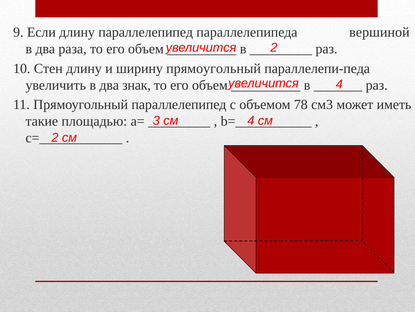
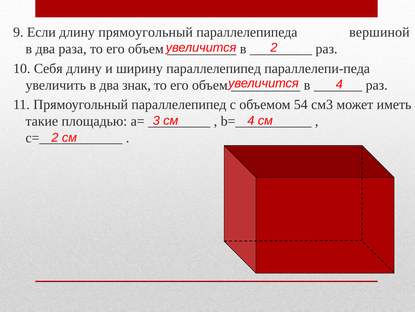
длину параллелепипед: параллелепипед -> прямоугольный
Стен: Стен -> Себя
ширину прямоугольный: прямоугольный -> параллелепипед
78: 78 -> 54
